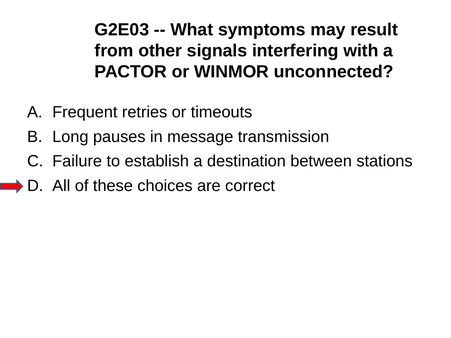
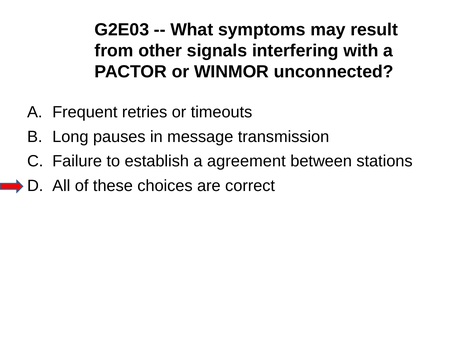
destination: destination -> agreement
